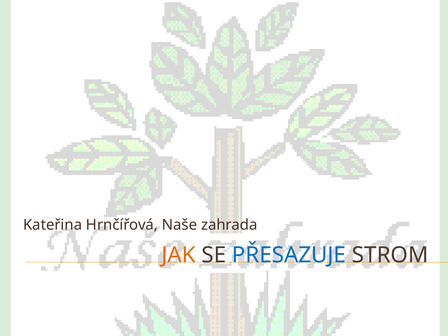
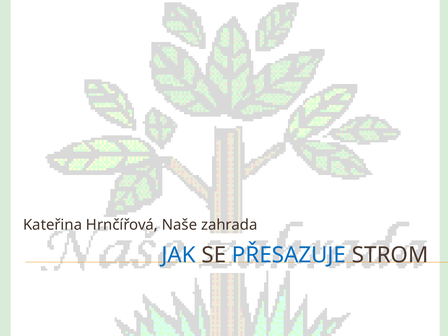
JAK colour: orange -> blue
